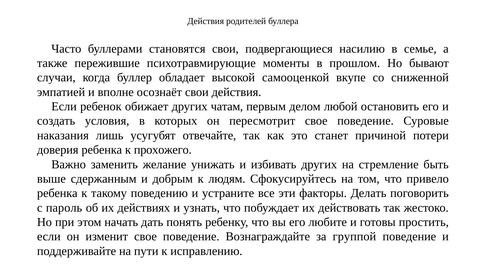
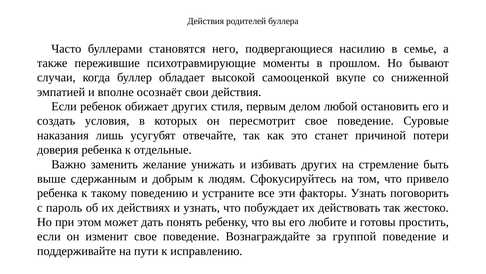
становятся свои: свои -> него
чатам: чатам -> стиля
прохожего: прохожего -> отдельные
факторы Делать: Делать -> Узнать
начать: начать -> может
